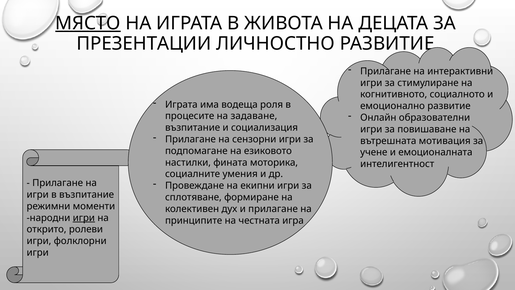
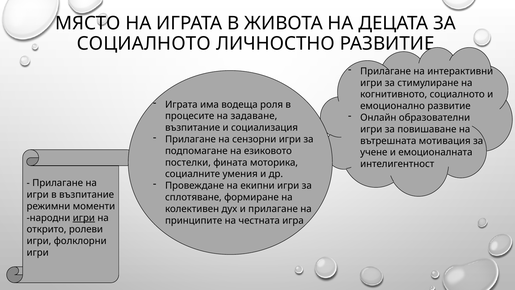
МЯСТО underline: present -> none
ПРЕЗЕНТАЦИИ at (144, 44): ПРЕЗЕНТАЦИИ -> СОЦИАЛНОТО
настилки: настилки -> постелки
